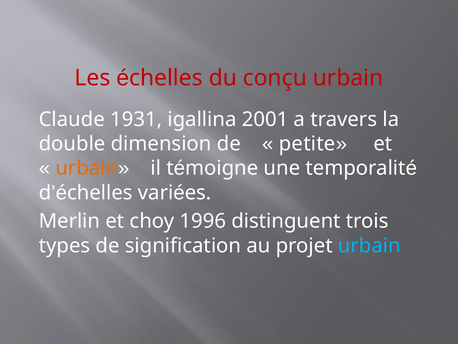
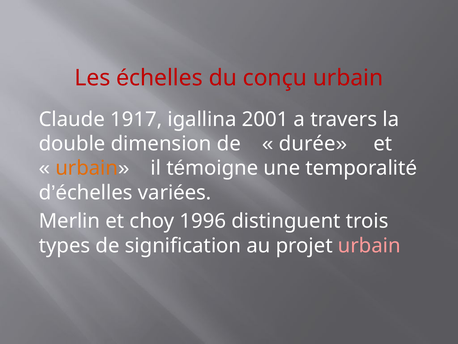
1931: 1931 -> 1917
petite: petite -> durée
urbain at (369, 245) colour: light blue -> pink
